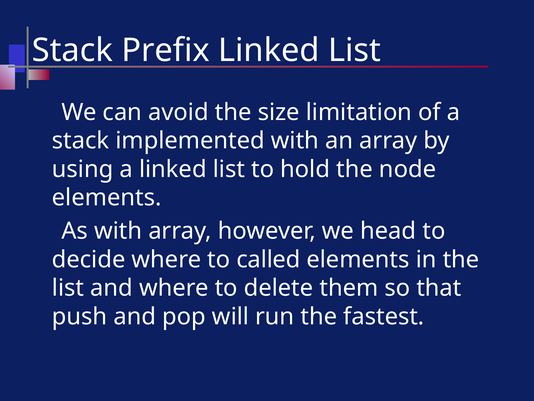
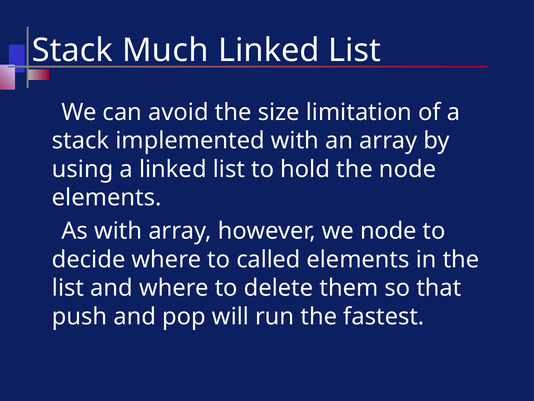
Prefix: Prefix -> Much
we head: head -> node
